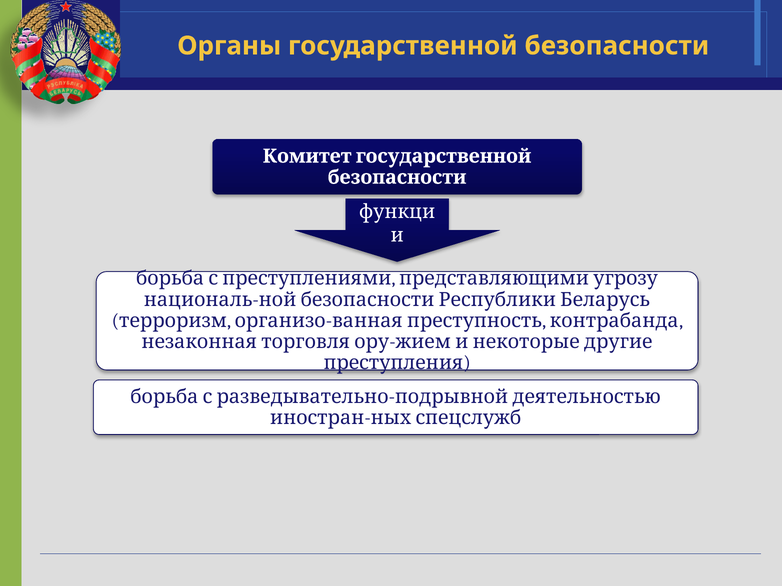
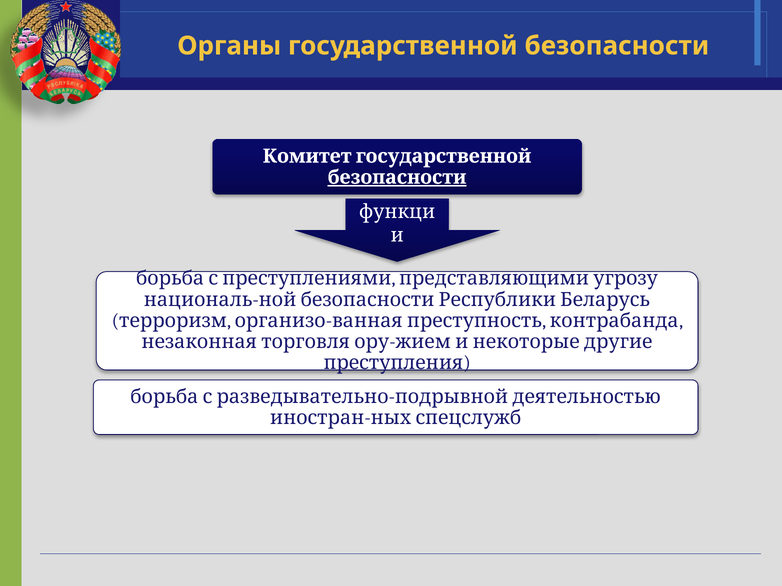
безопасности at (397, 177) underline: none -> present
